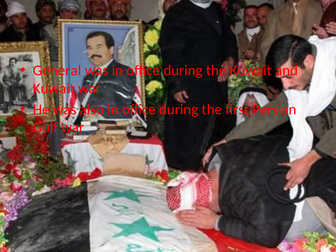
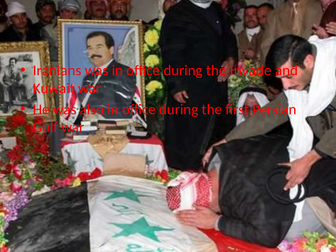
General: General -> Iranians
the Kuwait: Kuwait -> Invade
